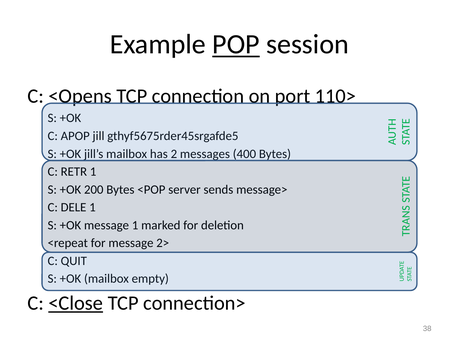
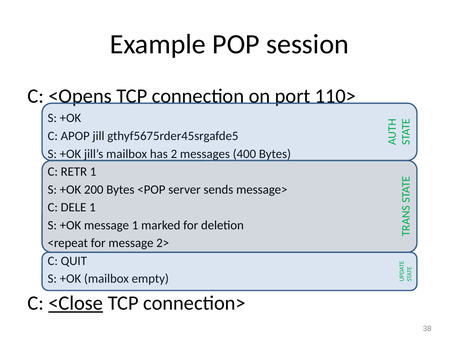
POP underline: present -> none
